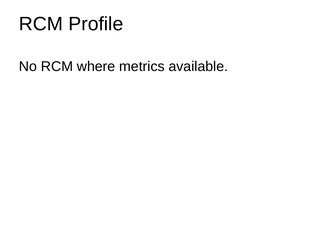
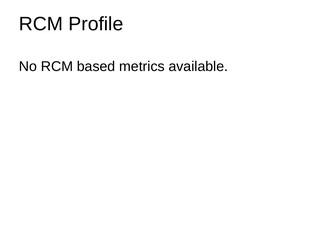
where: where -> based
